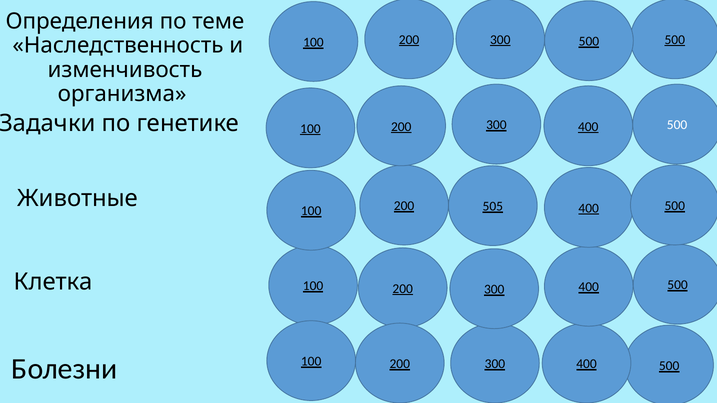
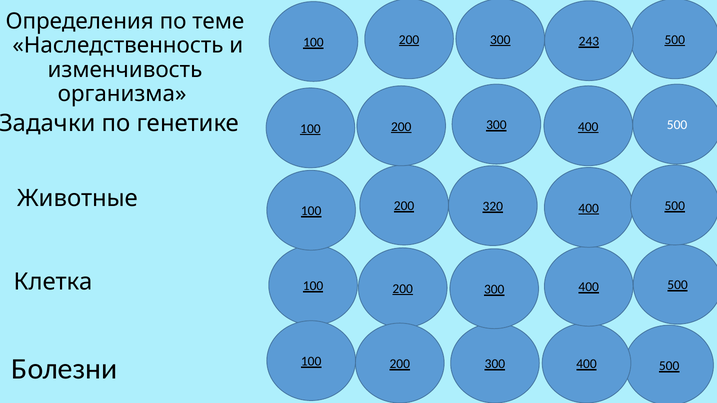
200 300 500: 500 -> 243
505: 505 -> 320
